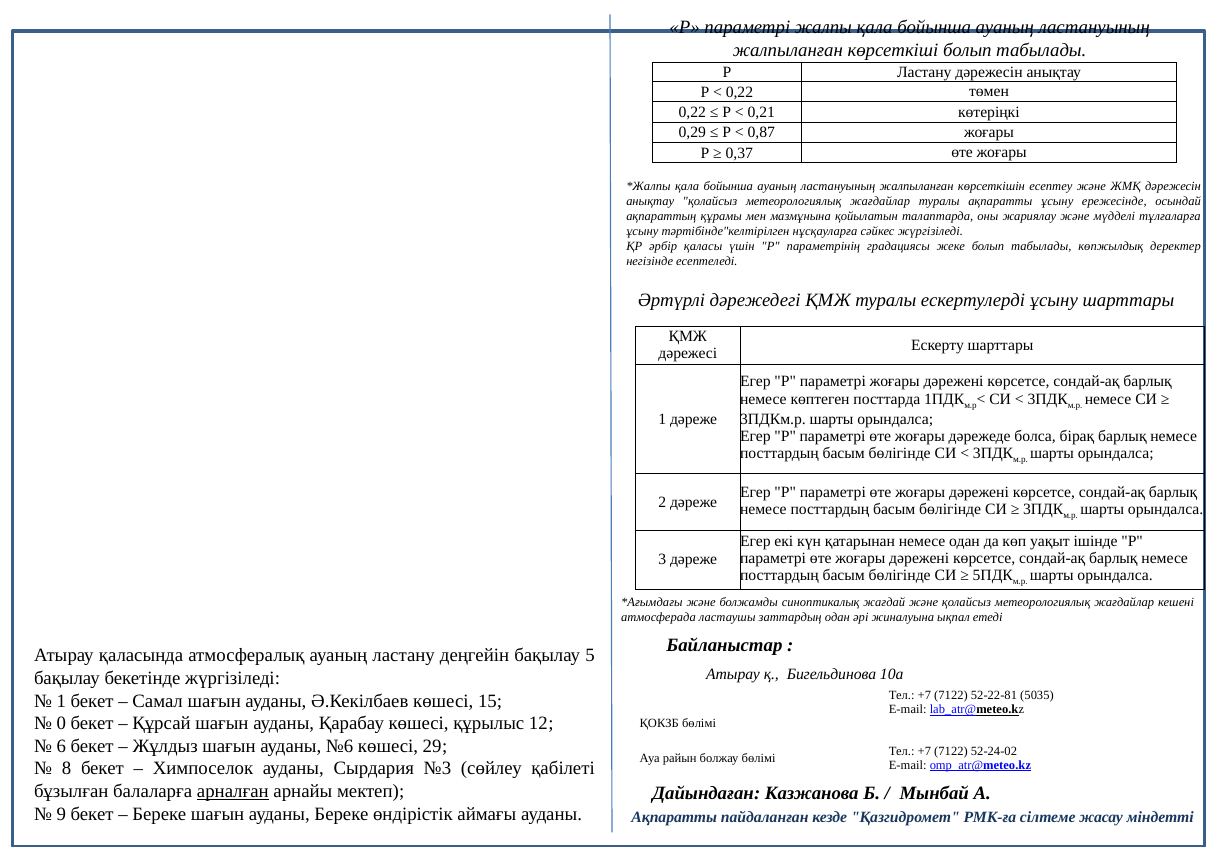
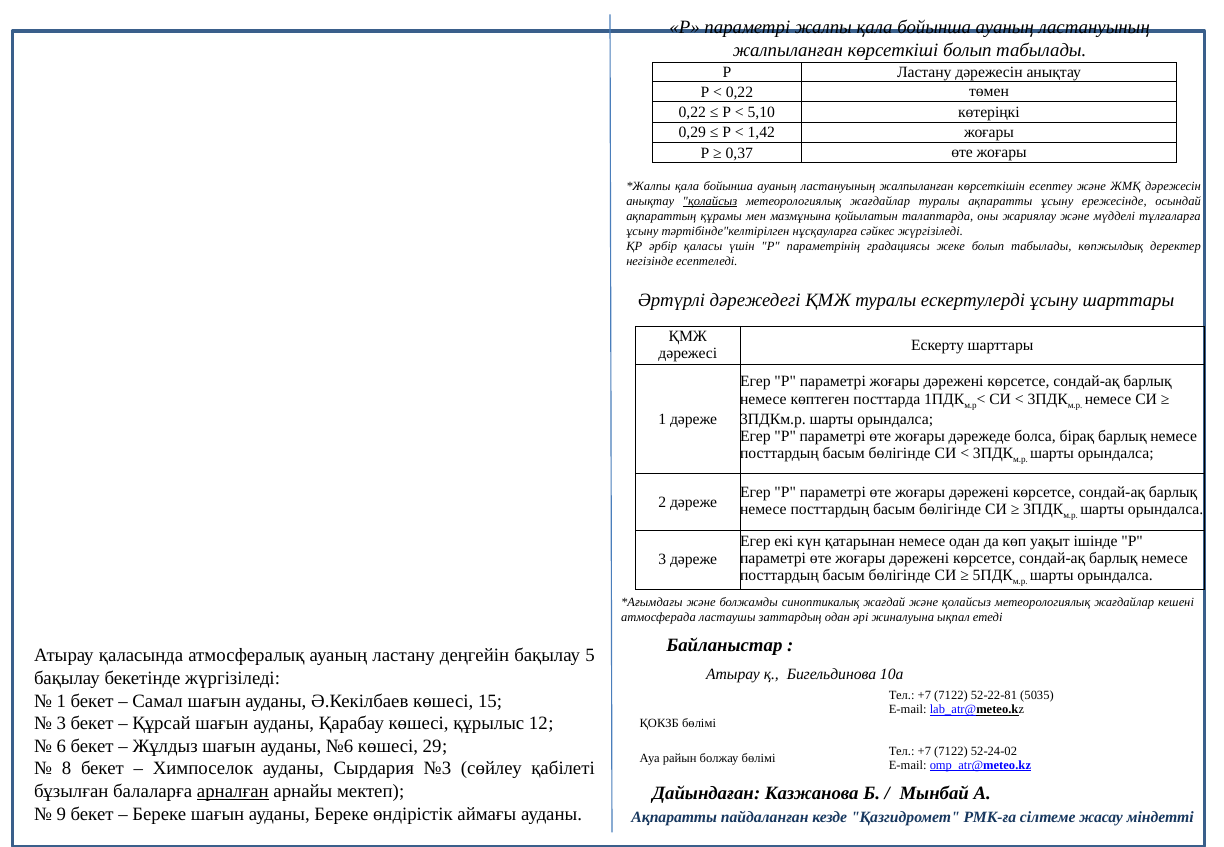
0,21: 0,21 -> 5,10
0,87: 0,87 -> 1,42
қолайсыз at (710, 201) underline: none -> present
0 at (61, 724): 0 -> 3
